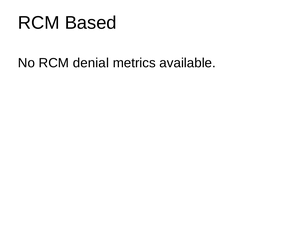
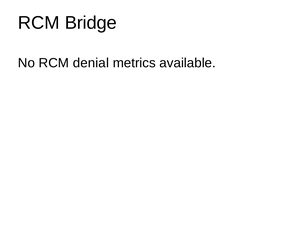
Based: Based -> Bridge
